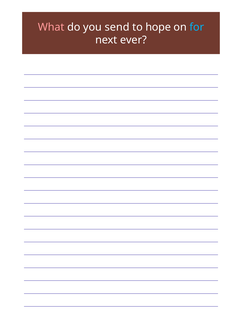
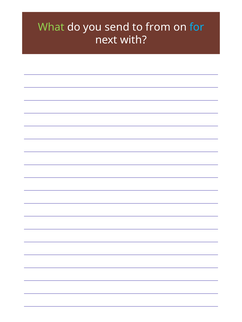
What colour: pink -> light green
hope: hope -> from
ever: ever -> with
